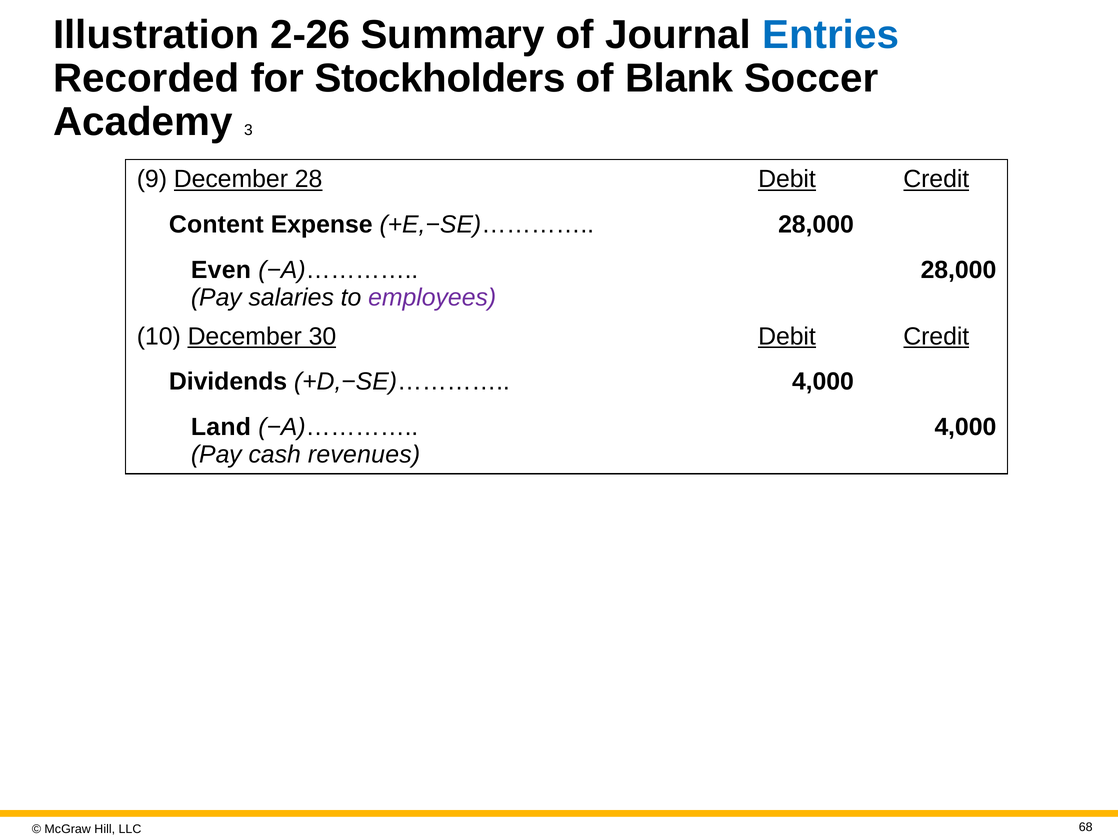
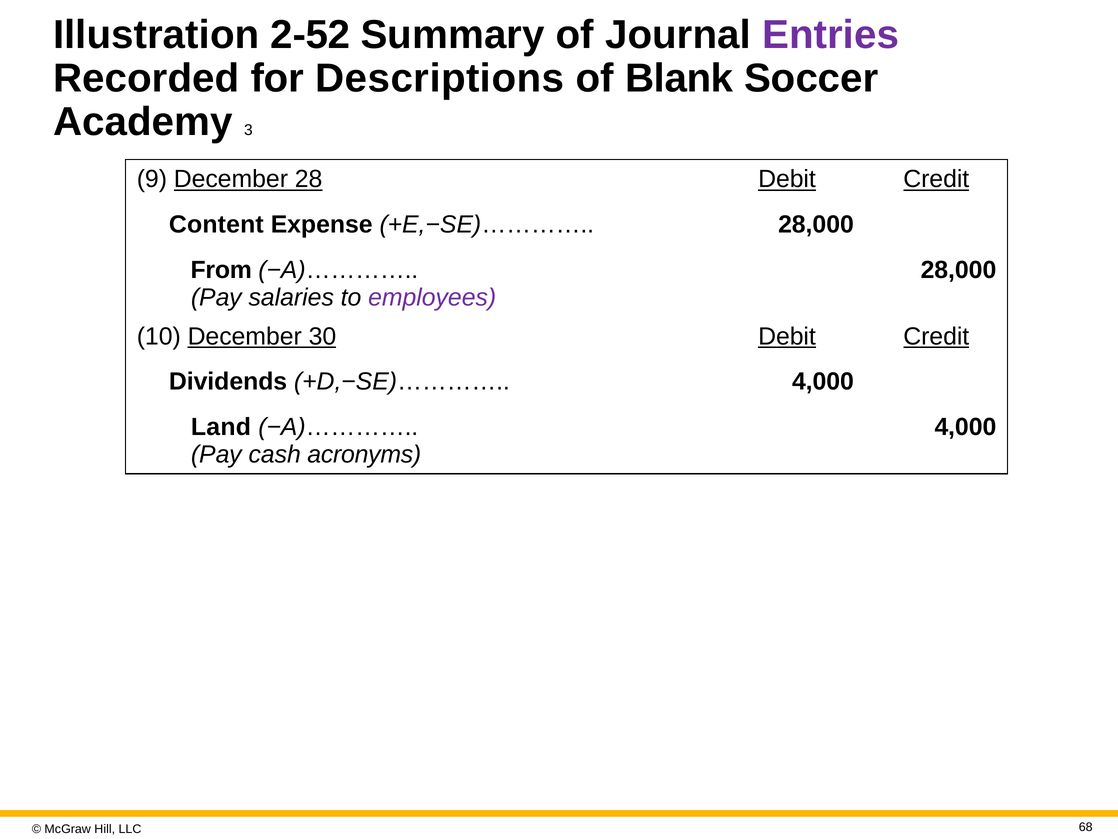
2-26: 2-26 -> 2-52
Entries colour: blue -> purple
Stockholders: Stockholders -> Descriptions
Even: Even -> From
revenues: revenues -> acronyms
